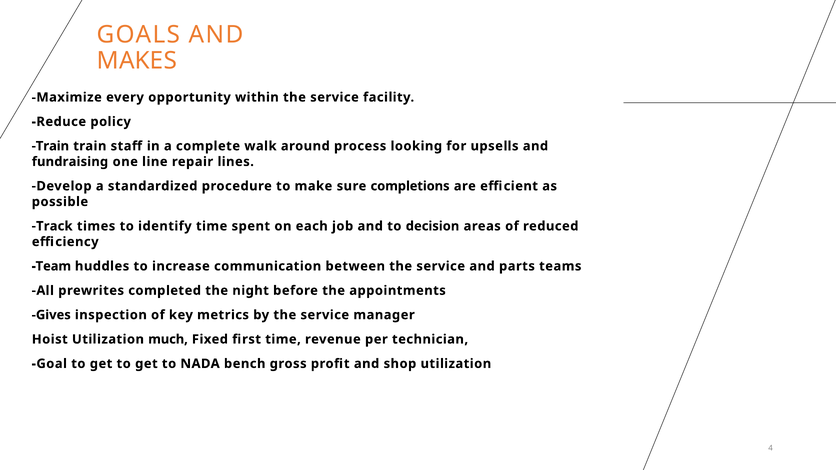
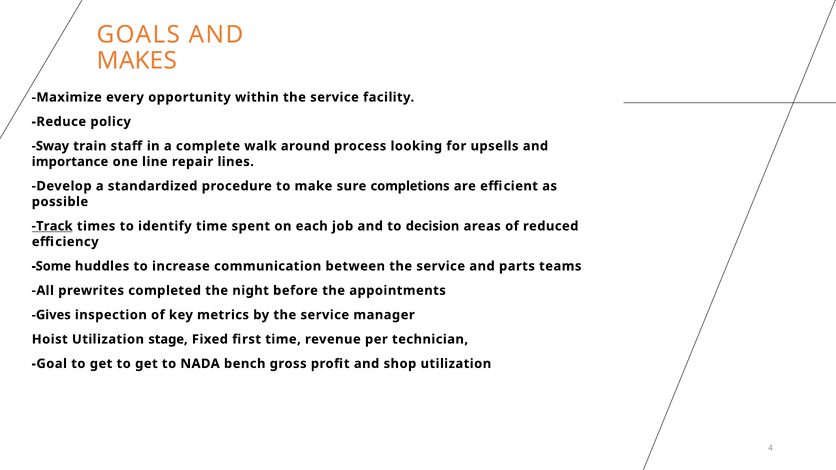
Train at (50, 146): Train -> Sway
fundraising: fundraising -> importance
Track underline: none -> present
Team: Team -> Some
much: much -> stage
